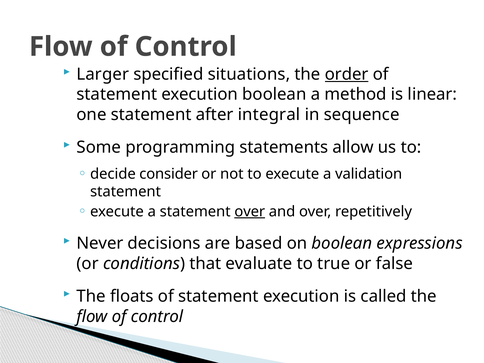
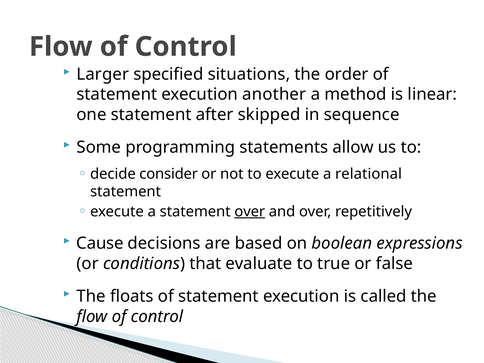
order underline: present -> none
execution boolean: boolean -> another
integral: integral -> skipped
validation: validation -> relational
Never: Never -> Cause
